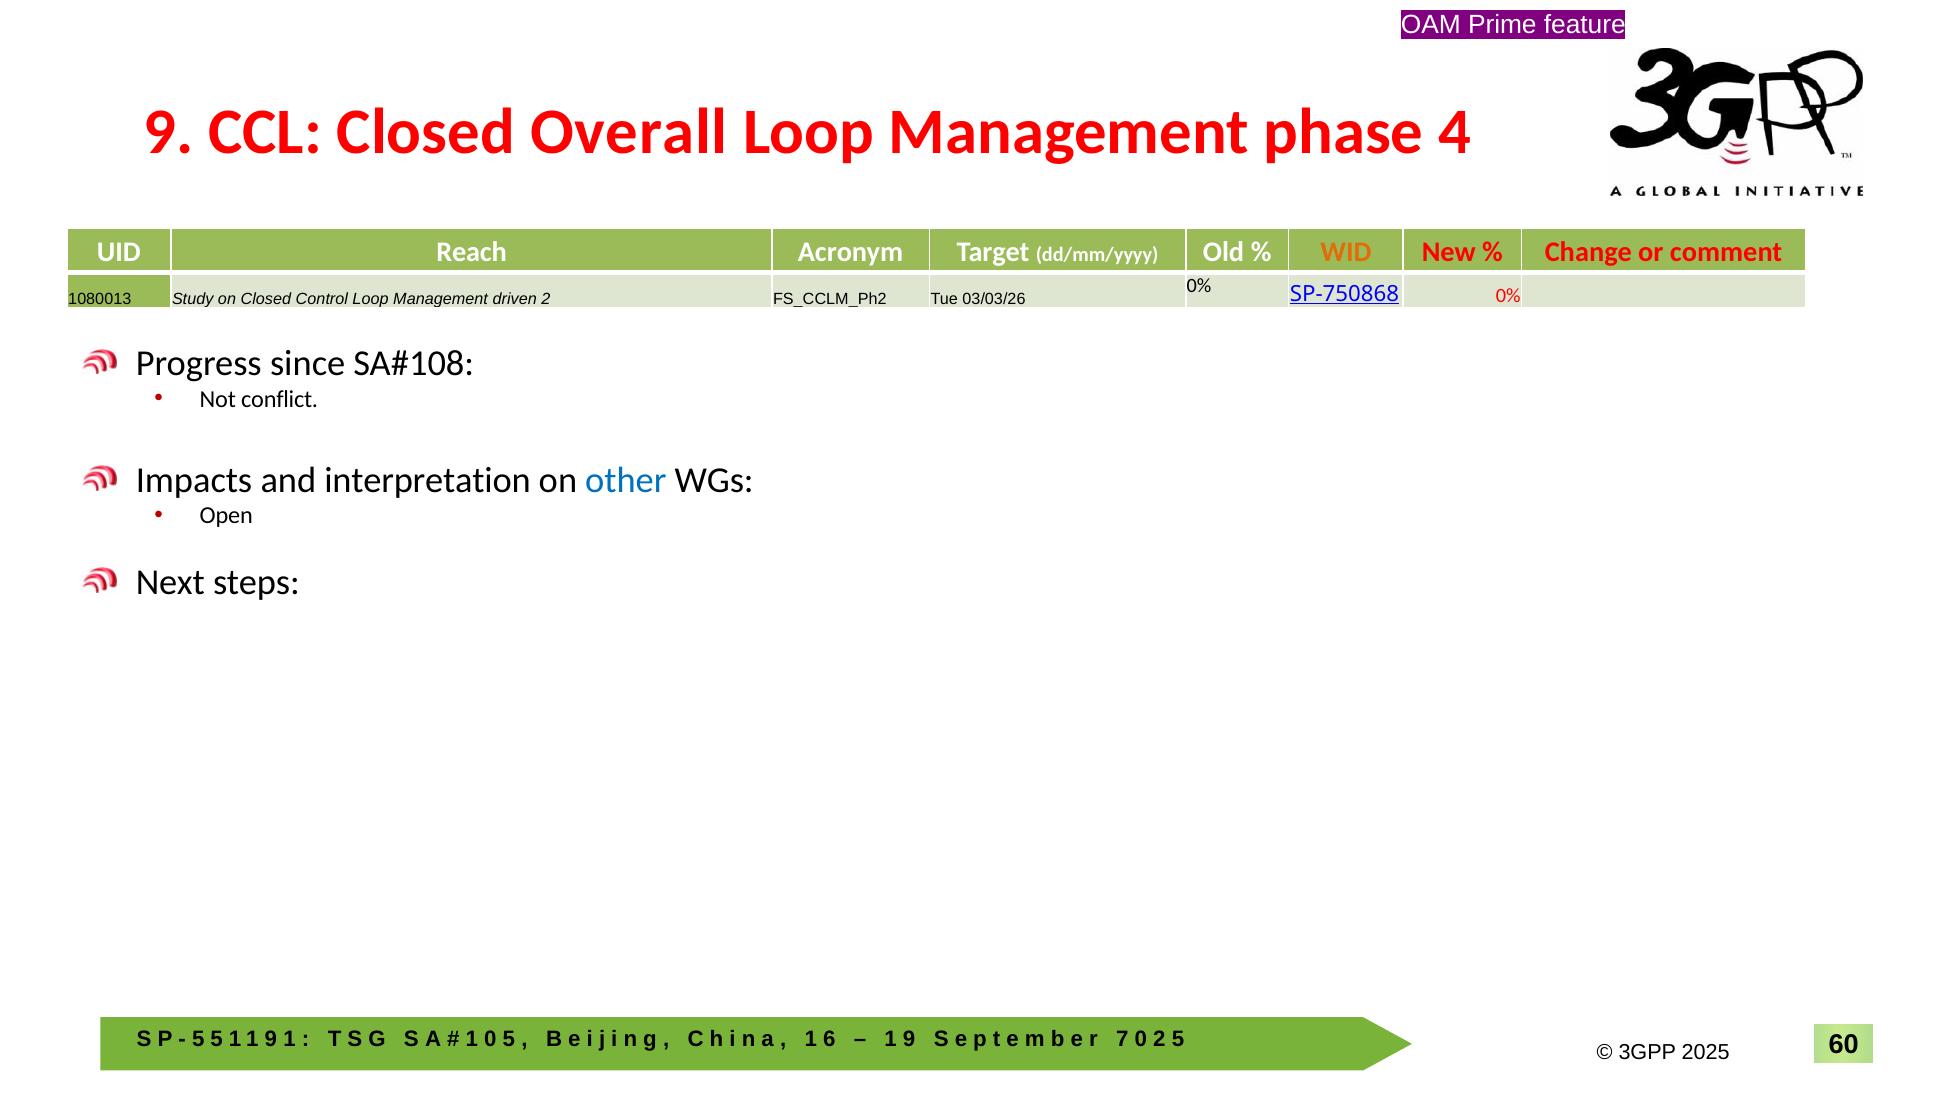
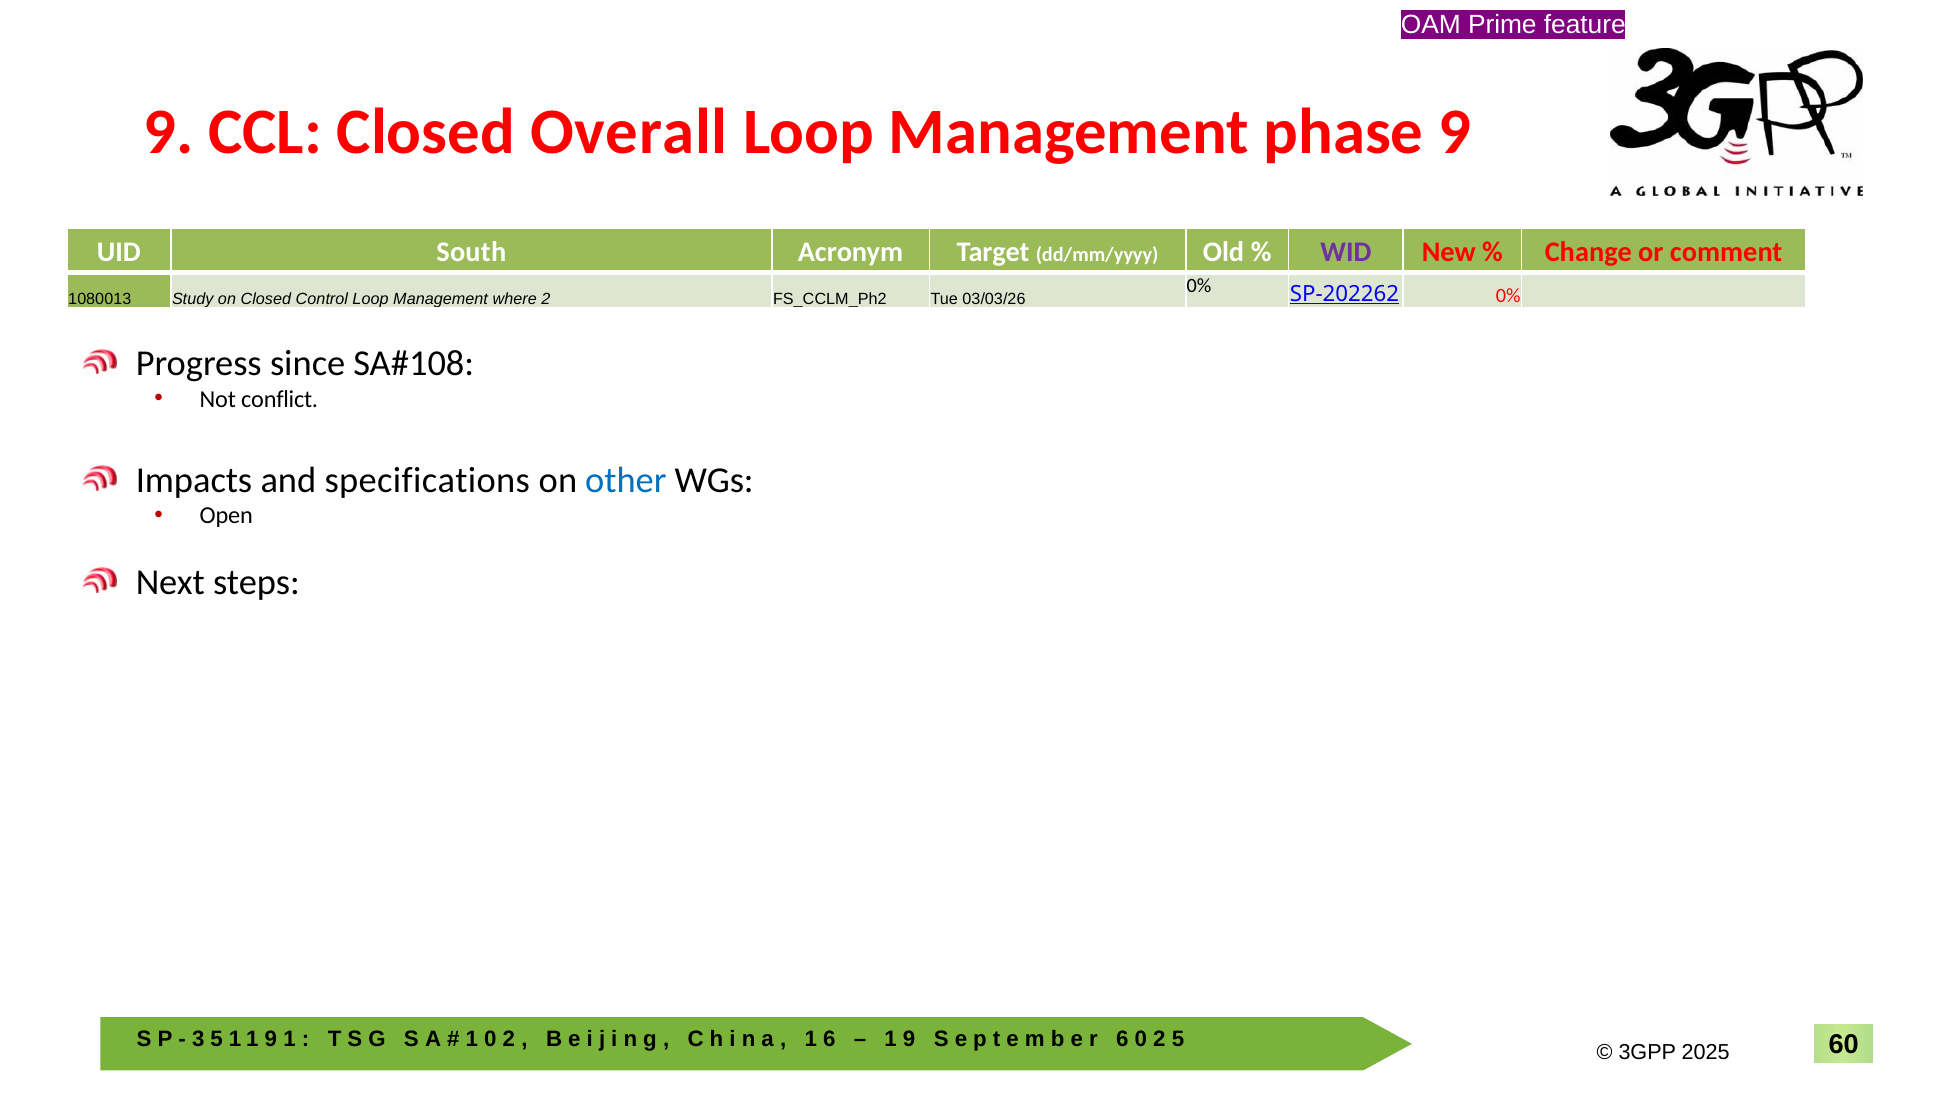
phase 4: 4 -> 9
Reach: Reach -> South
WID colour: orange -> purple
SP-750868: SP-750868 -> SP-202262
driven: driven -> where
interpretation: interpretation -> specifications
5 at (198, 1039): 5 -> 3
5 at (509, 1039): 5 -> 2
7 at (1122, 1039): 7 -> 6
